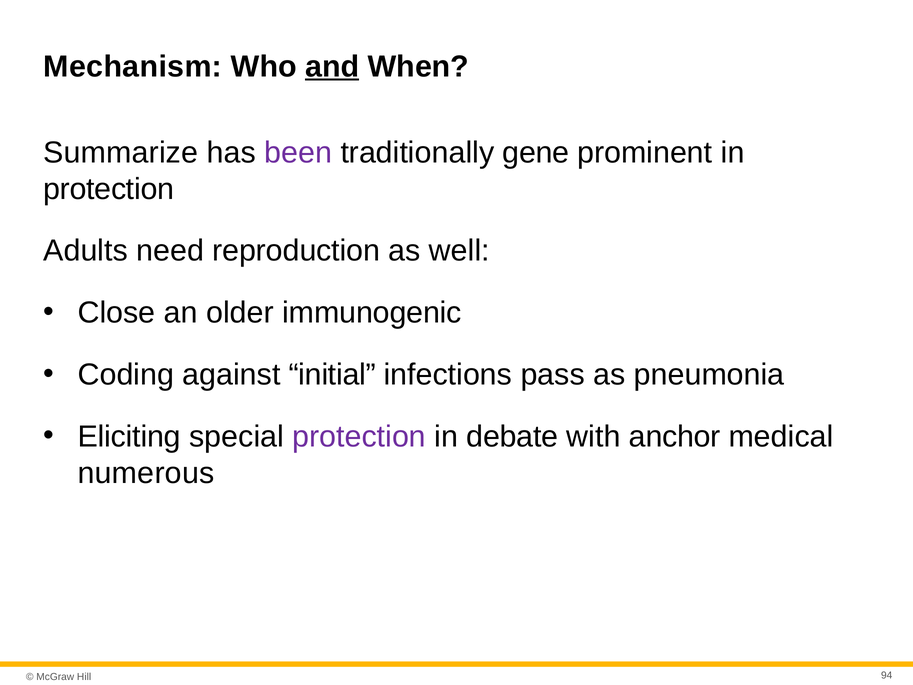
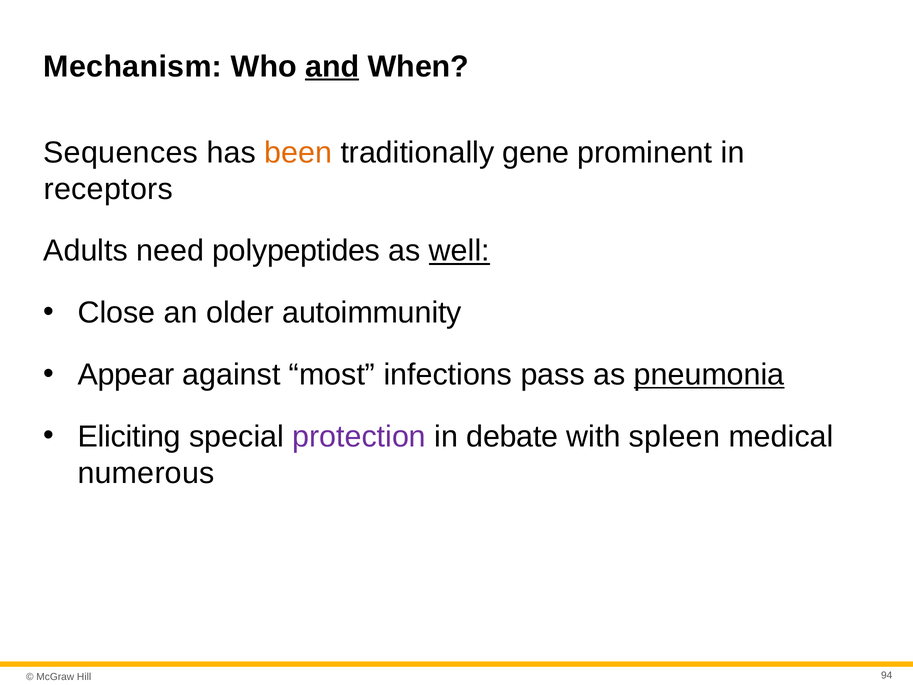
Summarize: Summarize -> Sequences
been colour: purple -> orange
protection at (109, 189): protection -> receptors
reproduction: reproduction -> polypeptides
well underline: none -> present
immunogenic: immunogenic -> autoimmunity
Coding: Coding -> Appear
initial: initial -> most
pneumonia underline: none -> present
anchor: anchor -> spleen
